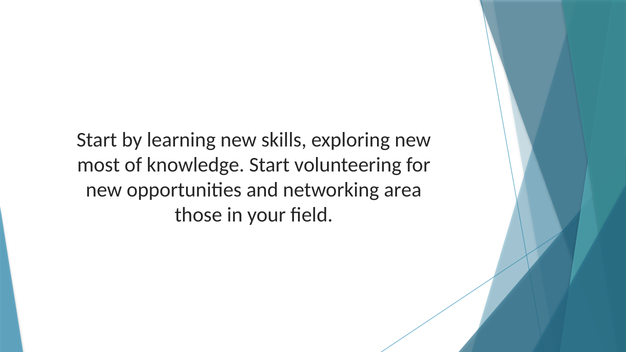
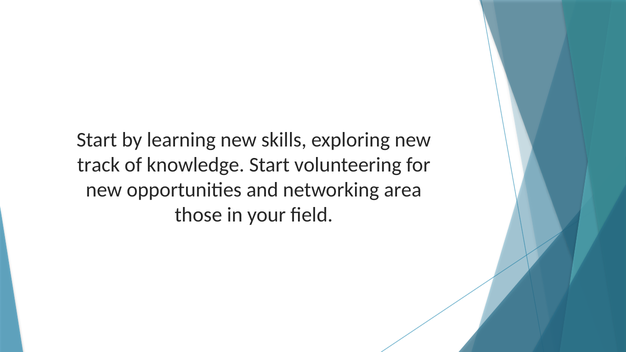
most: most -> track
